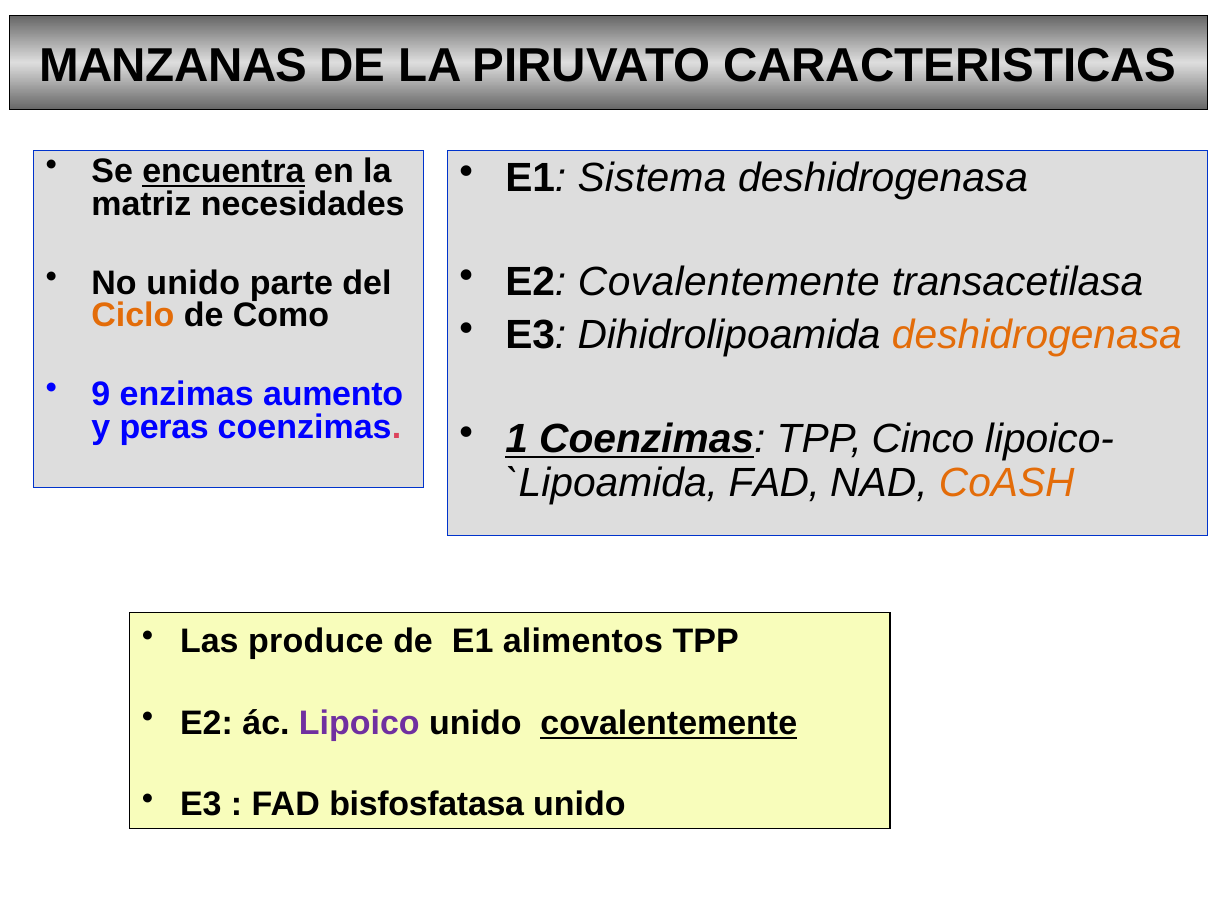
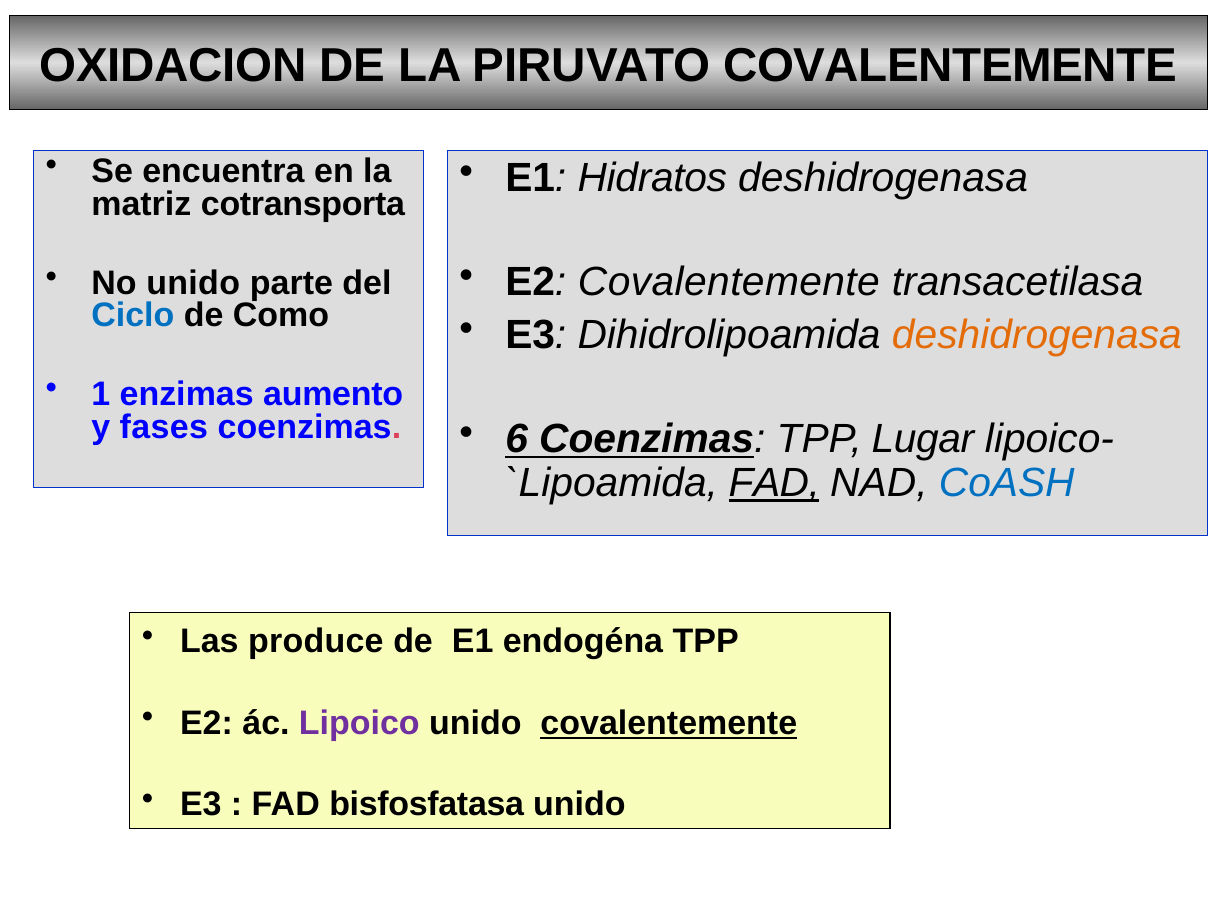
MANZANAS: MANZANAS -> OXIDACION
PIRUVATO CARACTERISTICAS: CARACTERISTICAS -> COVALENTEMENTE
encuentra underline: present -> none
Sistema: Sistema -> Hidratos
necesidades: necesidades -> cotransporta
Ciclo colour: orange -> blue
9: 9 -> 1
peras: peras -> fases
1: 1 -> 6
Cinco: Cinco -> Lugar
FAD at (774, 483) underline: none -> present
CoASH colour: orange -> blue
alimentos: alimentos -> endogéna
